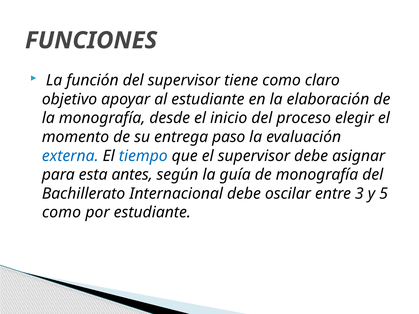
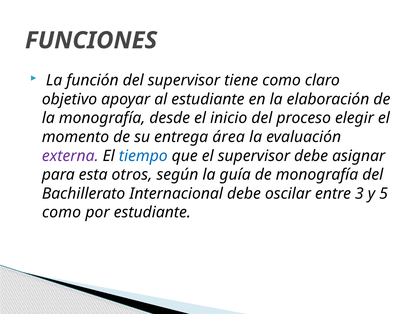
paso: paso -> área
externa colour: blue -> purple
antes: antes -> otros
